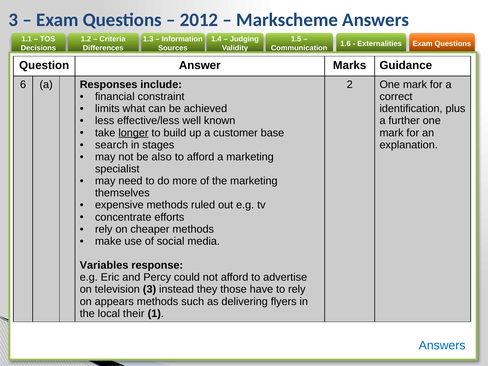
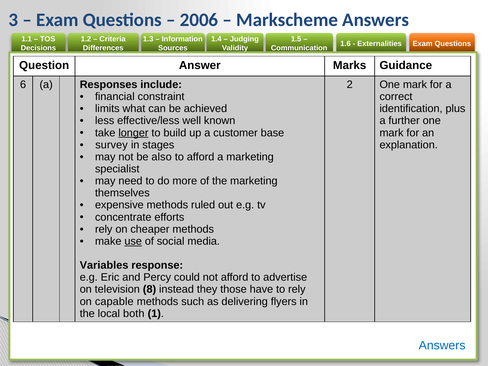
2012: 2012 -> 2006
search: search -> survey
use underline: none -> present
television 3: 3 -> 8
appears: appears -> capable
their: their -> both
